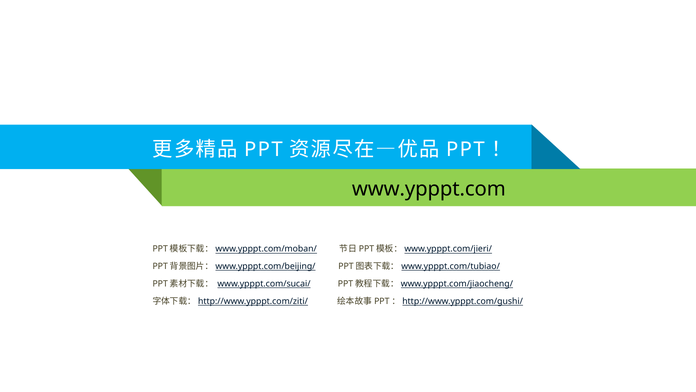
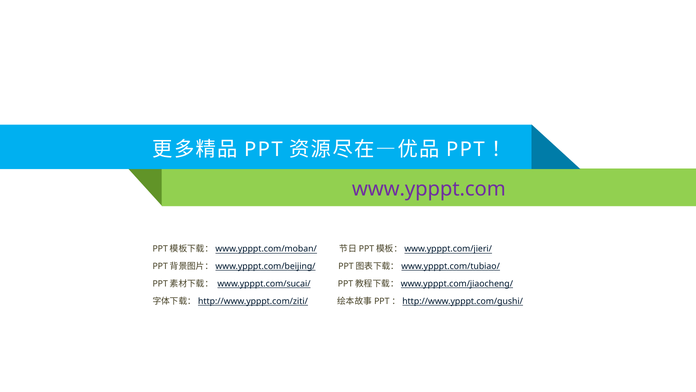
www.ypppt.com colour: black -> purple
